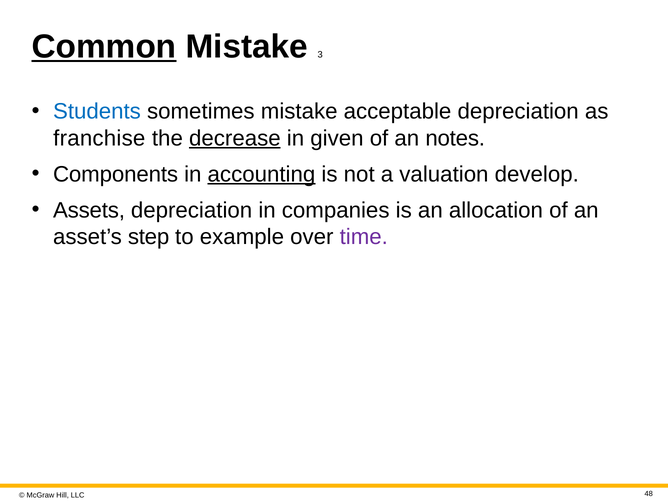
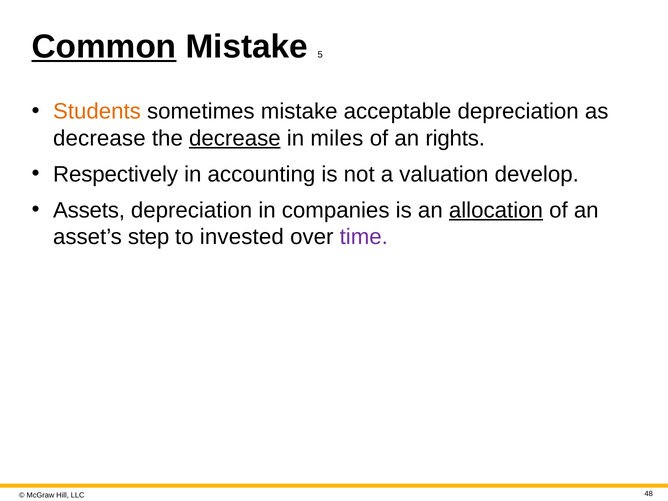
3: 3 -> 5
Students colour: blue -> orange
franchise at (99, 138): franchise -> decrease
given: given -> miles
notes: notes -> rights
Components: Components -> Respectively
accounting underline: present -> none
allocation underline: none -> present
example: example -> invested
